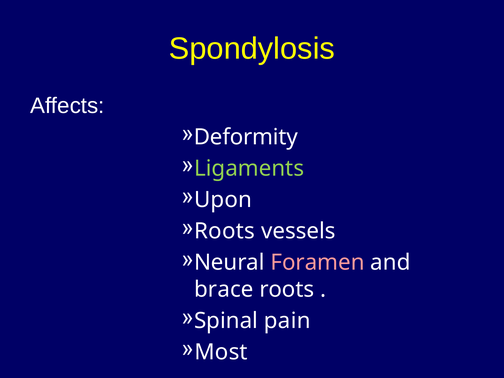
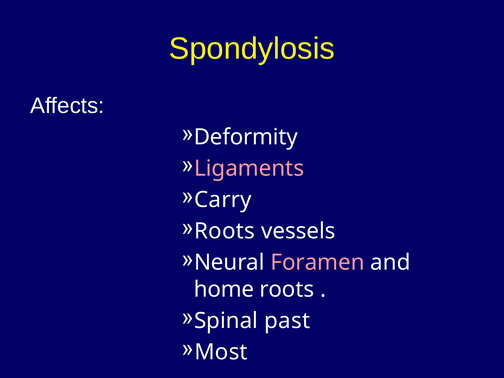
Ligaments colour: light green -> pink
Upon: Upon -> Carry
brace: brace -> home
pain: pain -> past
